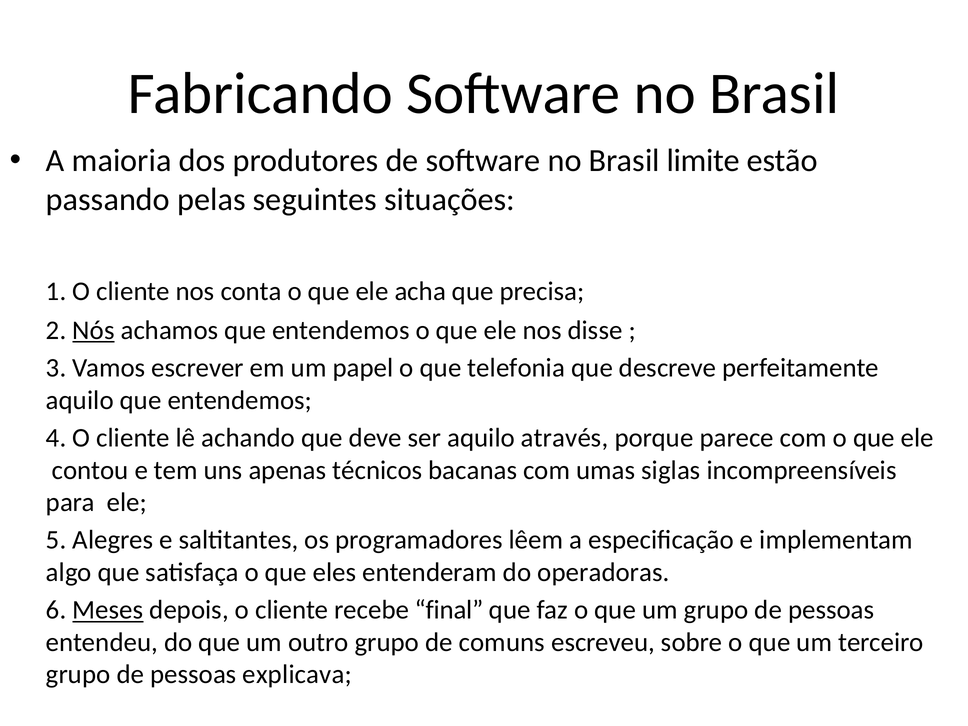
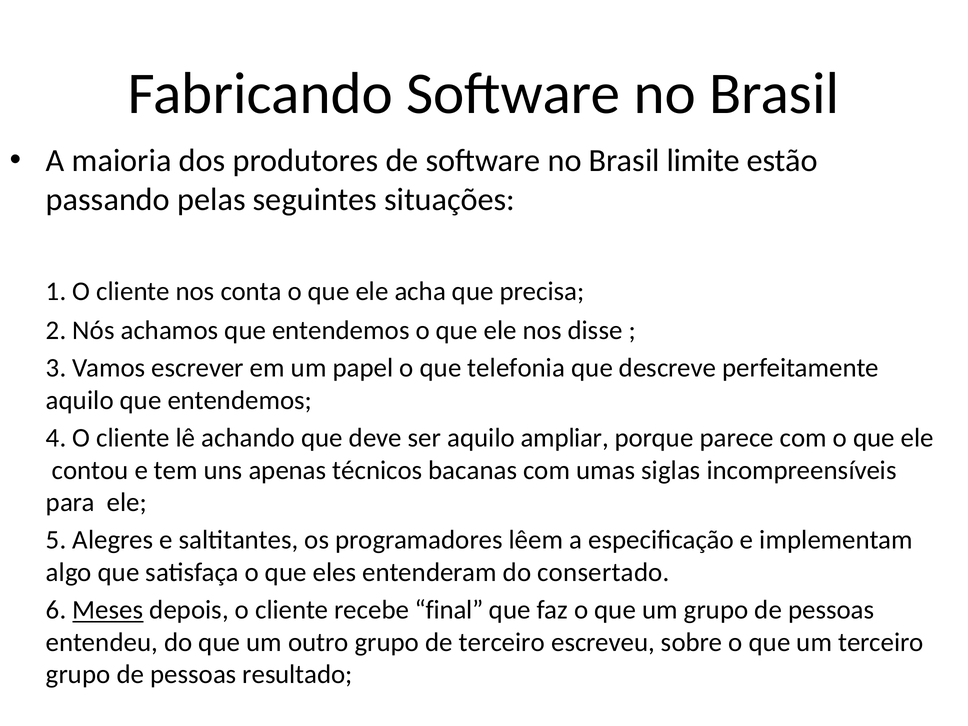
Nós underline: present -> none
através: através -> ampliar
operadoras: operadoras -> consertado
de comuns: comuns -> terceiro
explicava: explicava -> resultado
